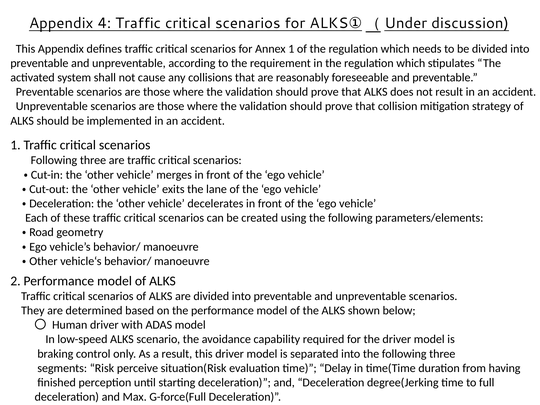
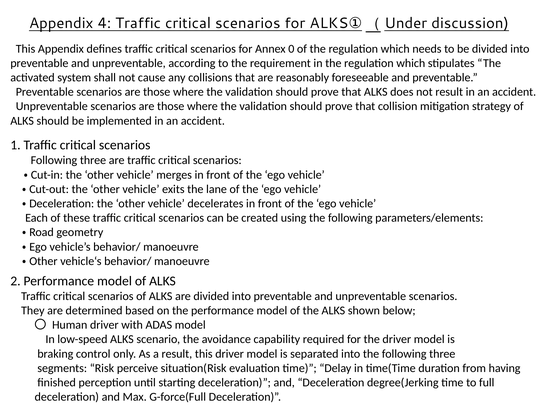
Annex 1: 1 -> 0
